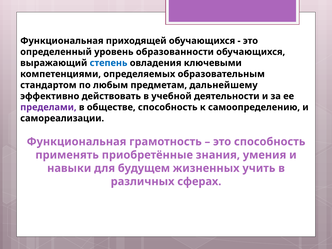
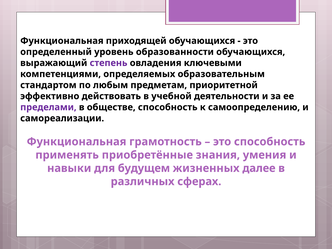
степень colour: blue -> purple
дальнейшему: дальнейшему -> приоритетной
учить: учить -> далее
